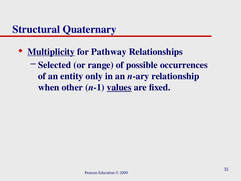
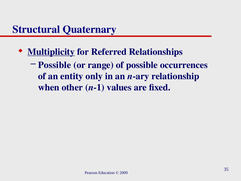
Pathway: Pathway -> Referred
Selected at (55, 65): Selected -> Possible
values underline: present -> none
